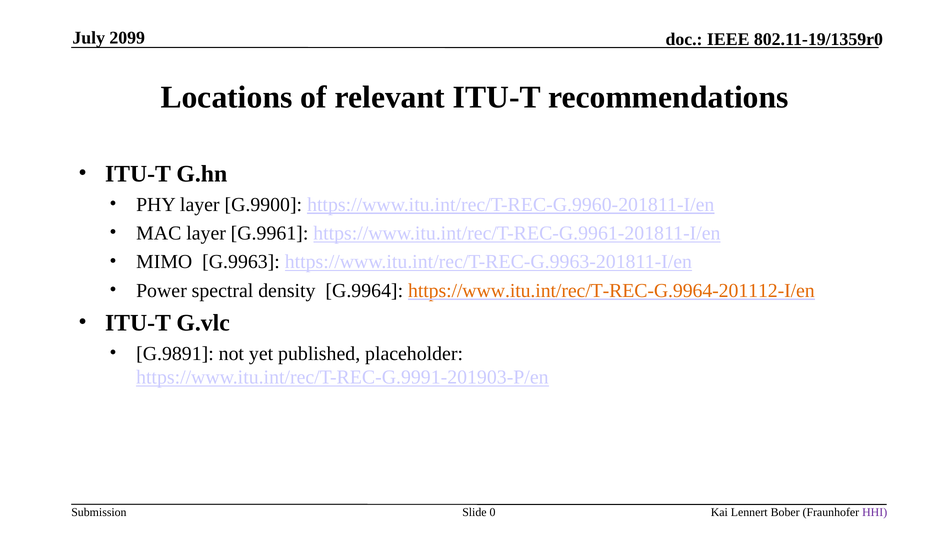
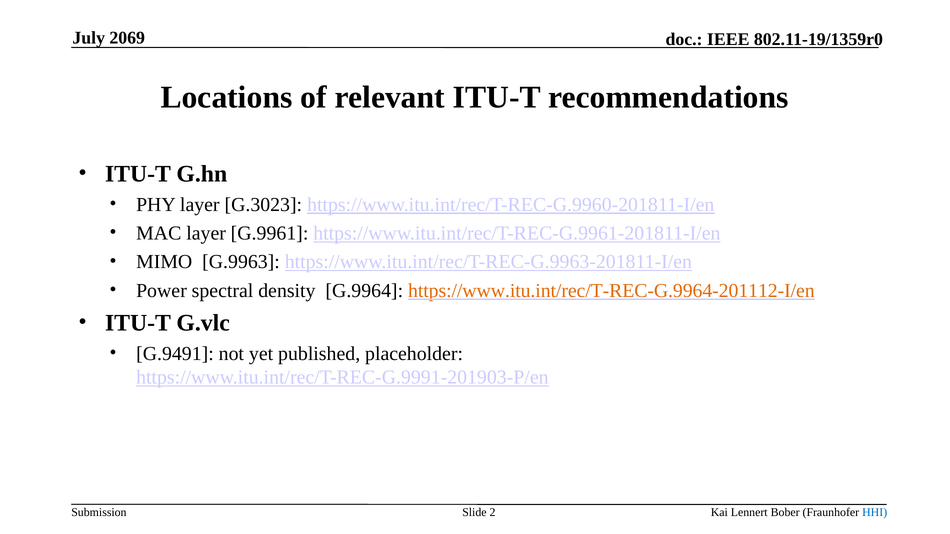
2099: 2099 -> 2069
G.9900: G.9900 -> G.3023
G.9891: G.9891 -> G.9491
0: 0 -> 2
HHI colour: purple -> blue
